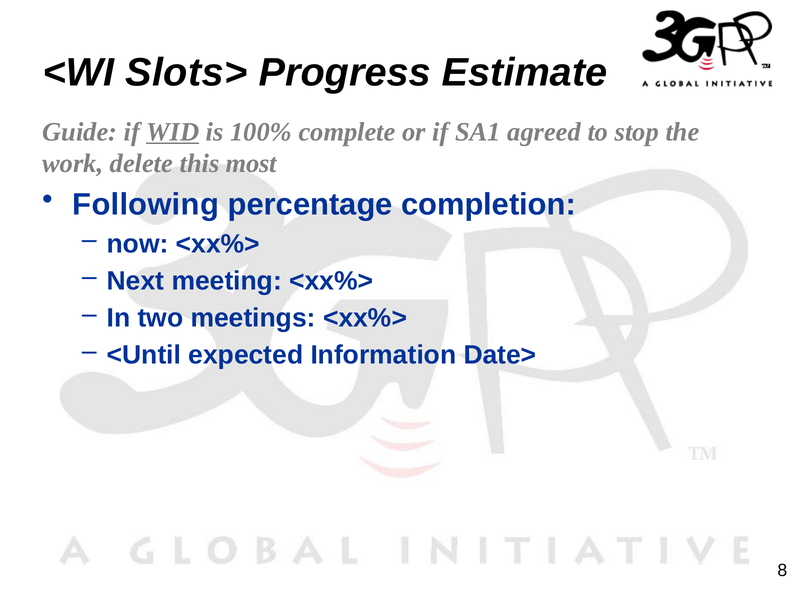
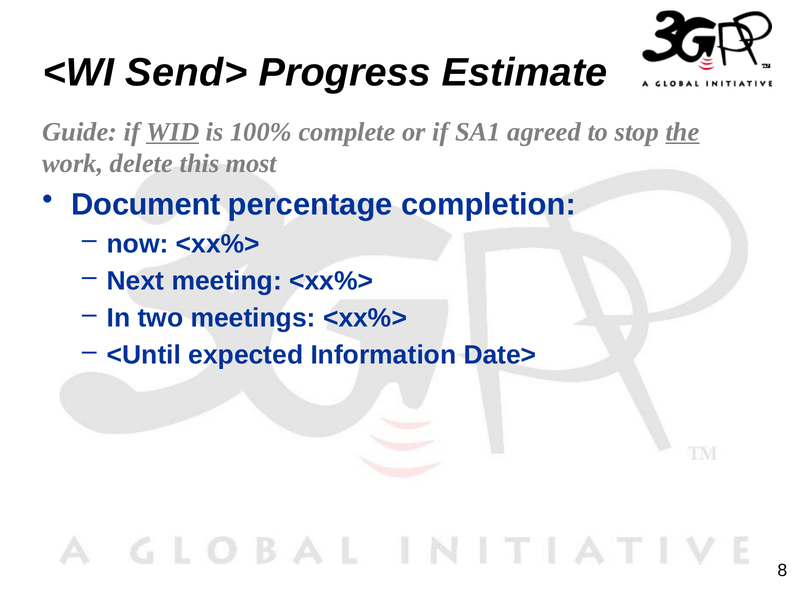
Slots>: Slots> -> Send>
the underline: none -> present
Following: Following -> Document
